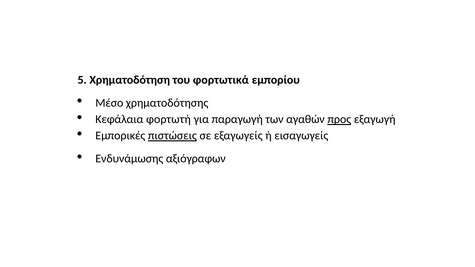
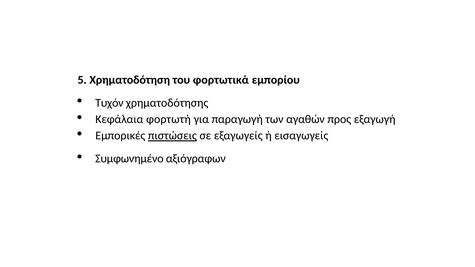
Μέσο: Μέσο -> Τυχόν
προς underline: present -> none
Ενδυνάμωσης: Ενδυνάμωσης -> Συμφωνημένο
